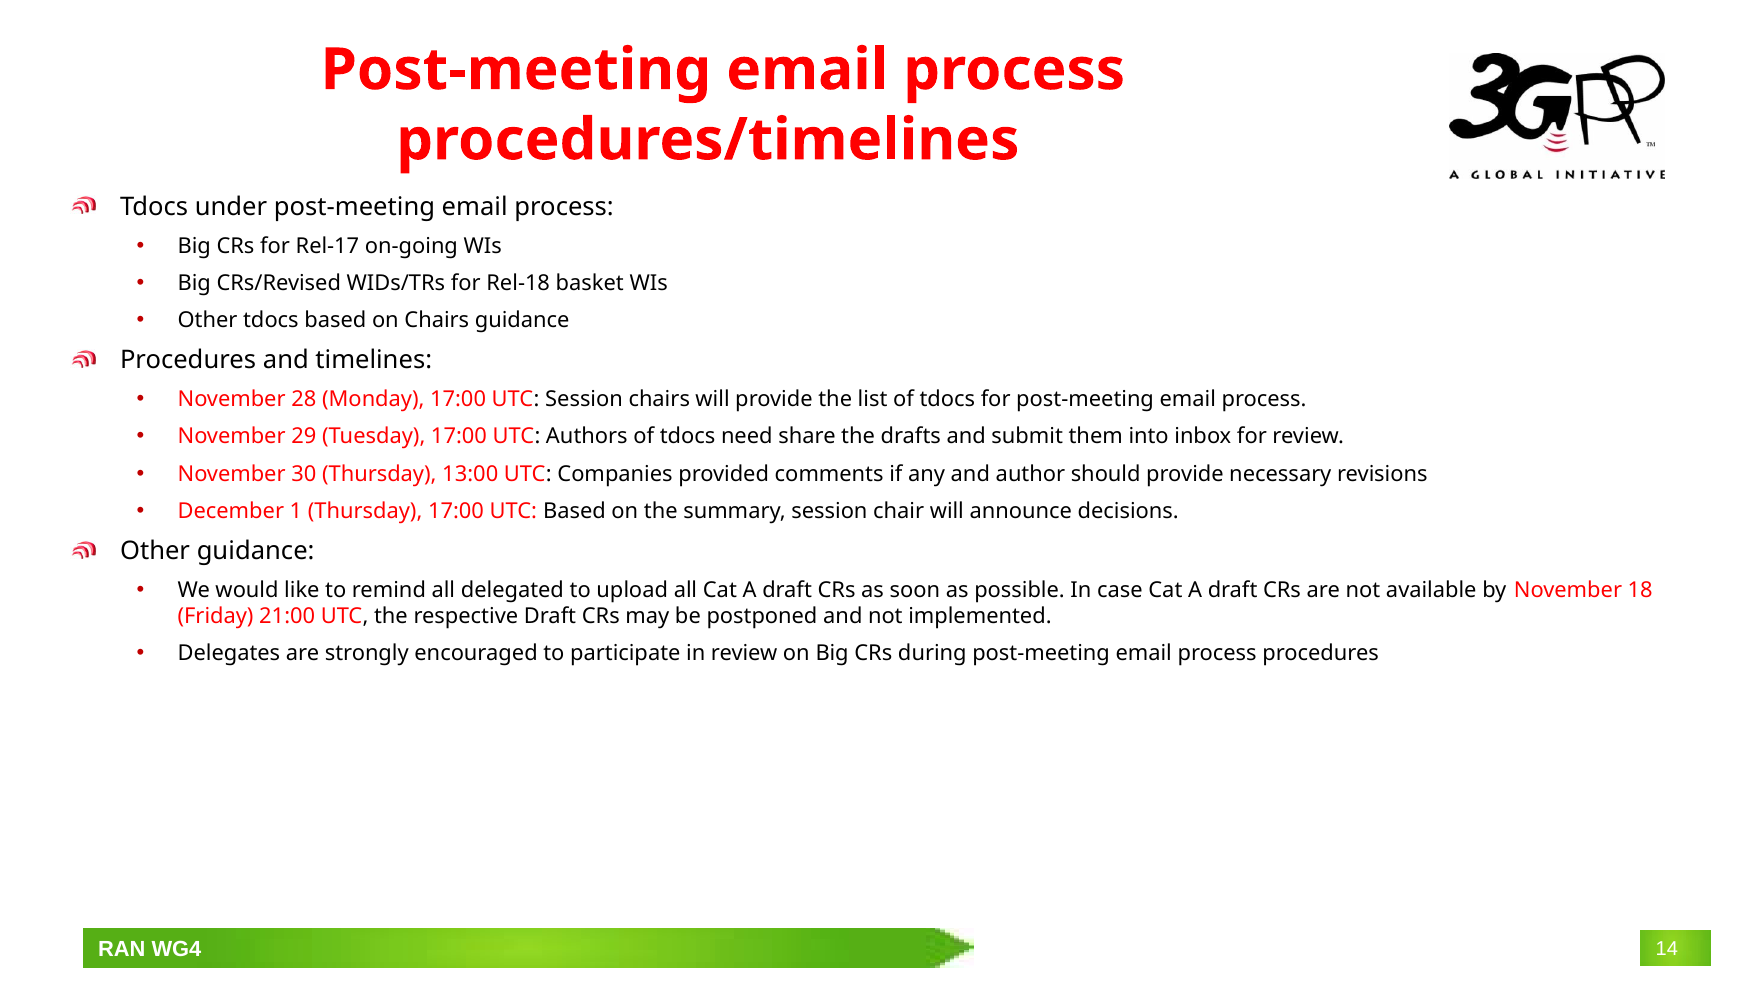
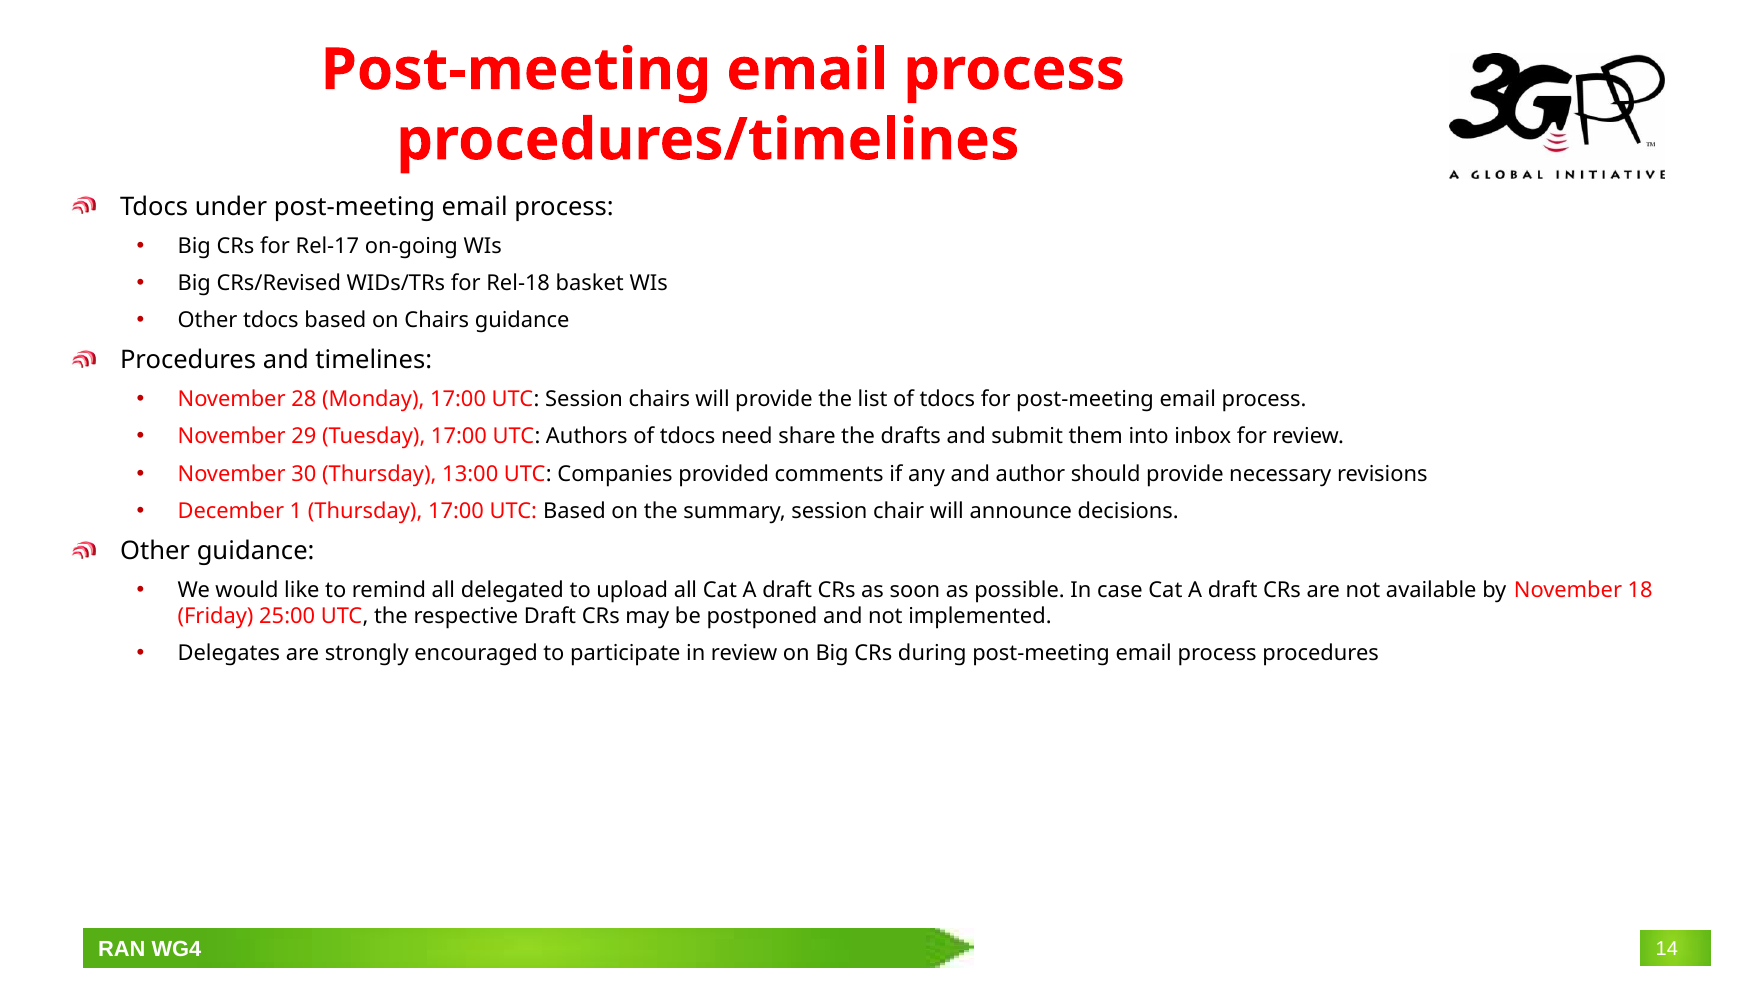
21:00: 21:00 -> 25:00
